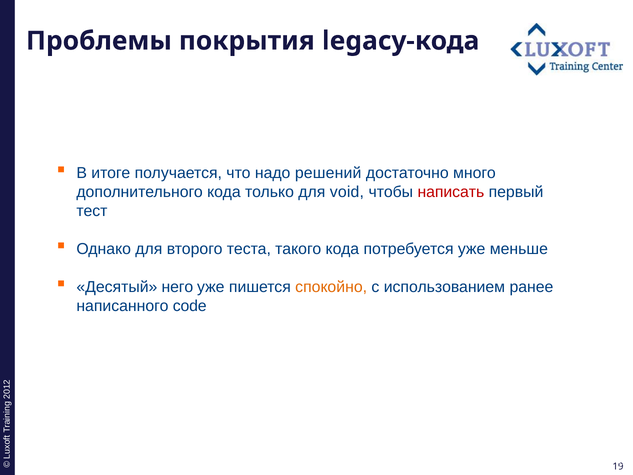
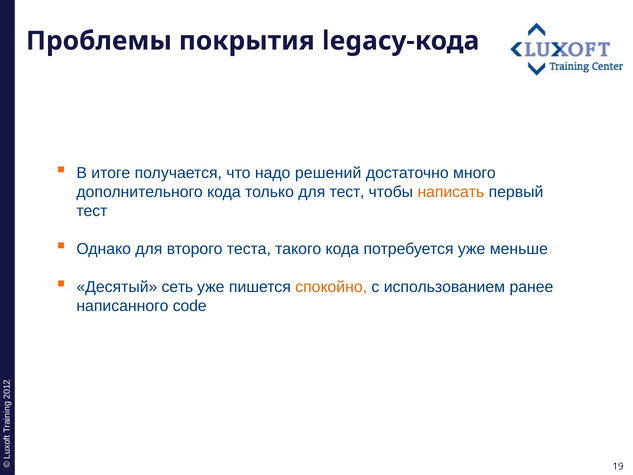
для void: void -> тест
написать colour: red -> orange
него: него -> сеть
